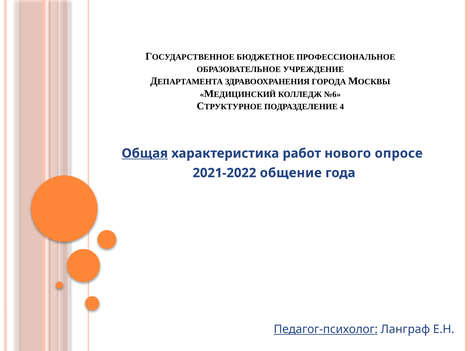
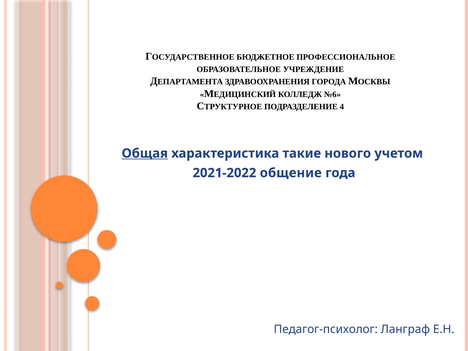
работ: работ -> такие
опросе: опросе -> учетом
Педагог-психолог underline: present -> none
